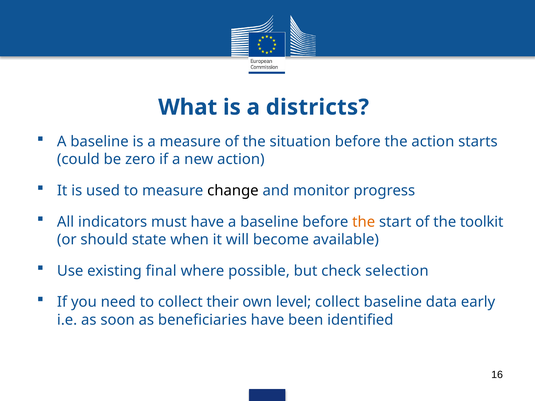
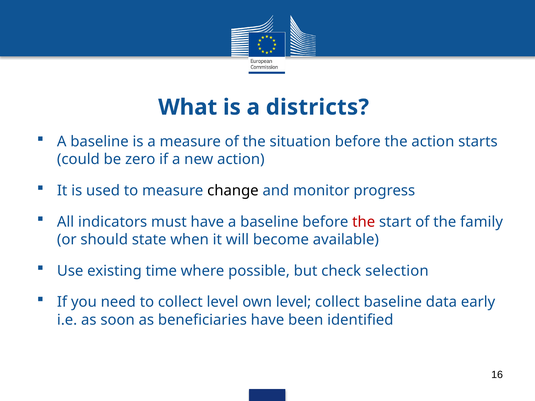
the at (364, 222) colour: orange -> red
toolkit: toolkit -> family
final: final -> time
collect their: their -> level
